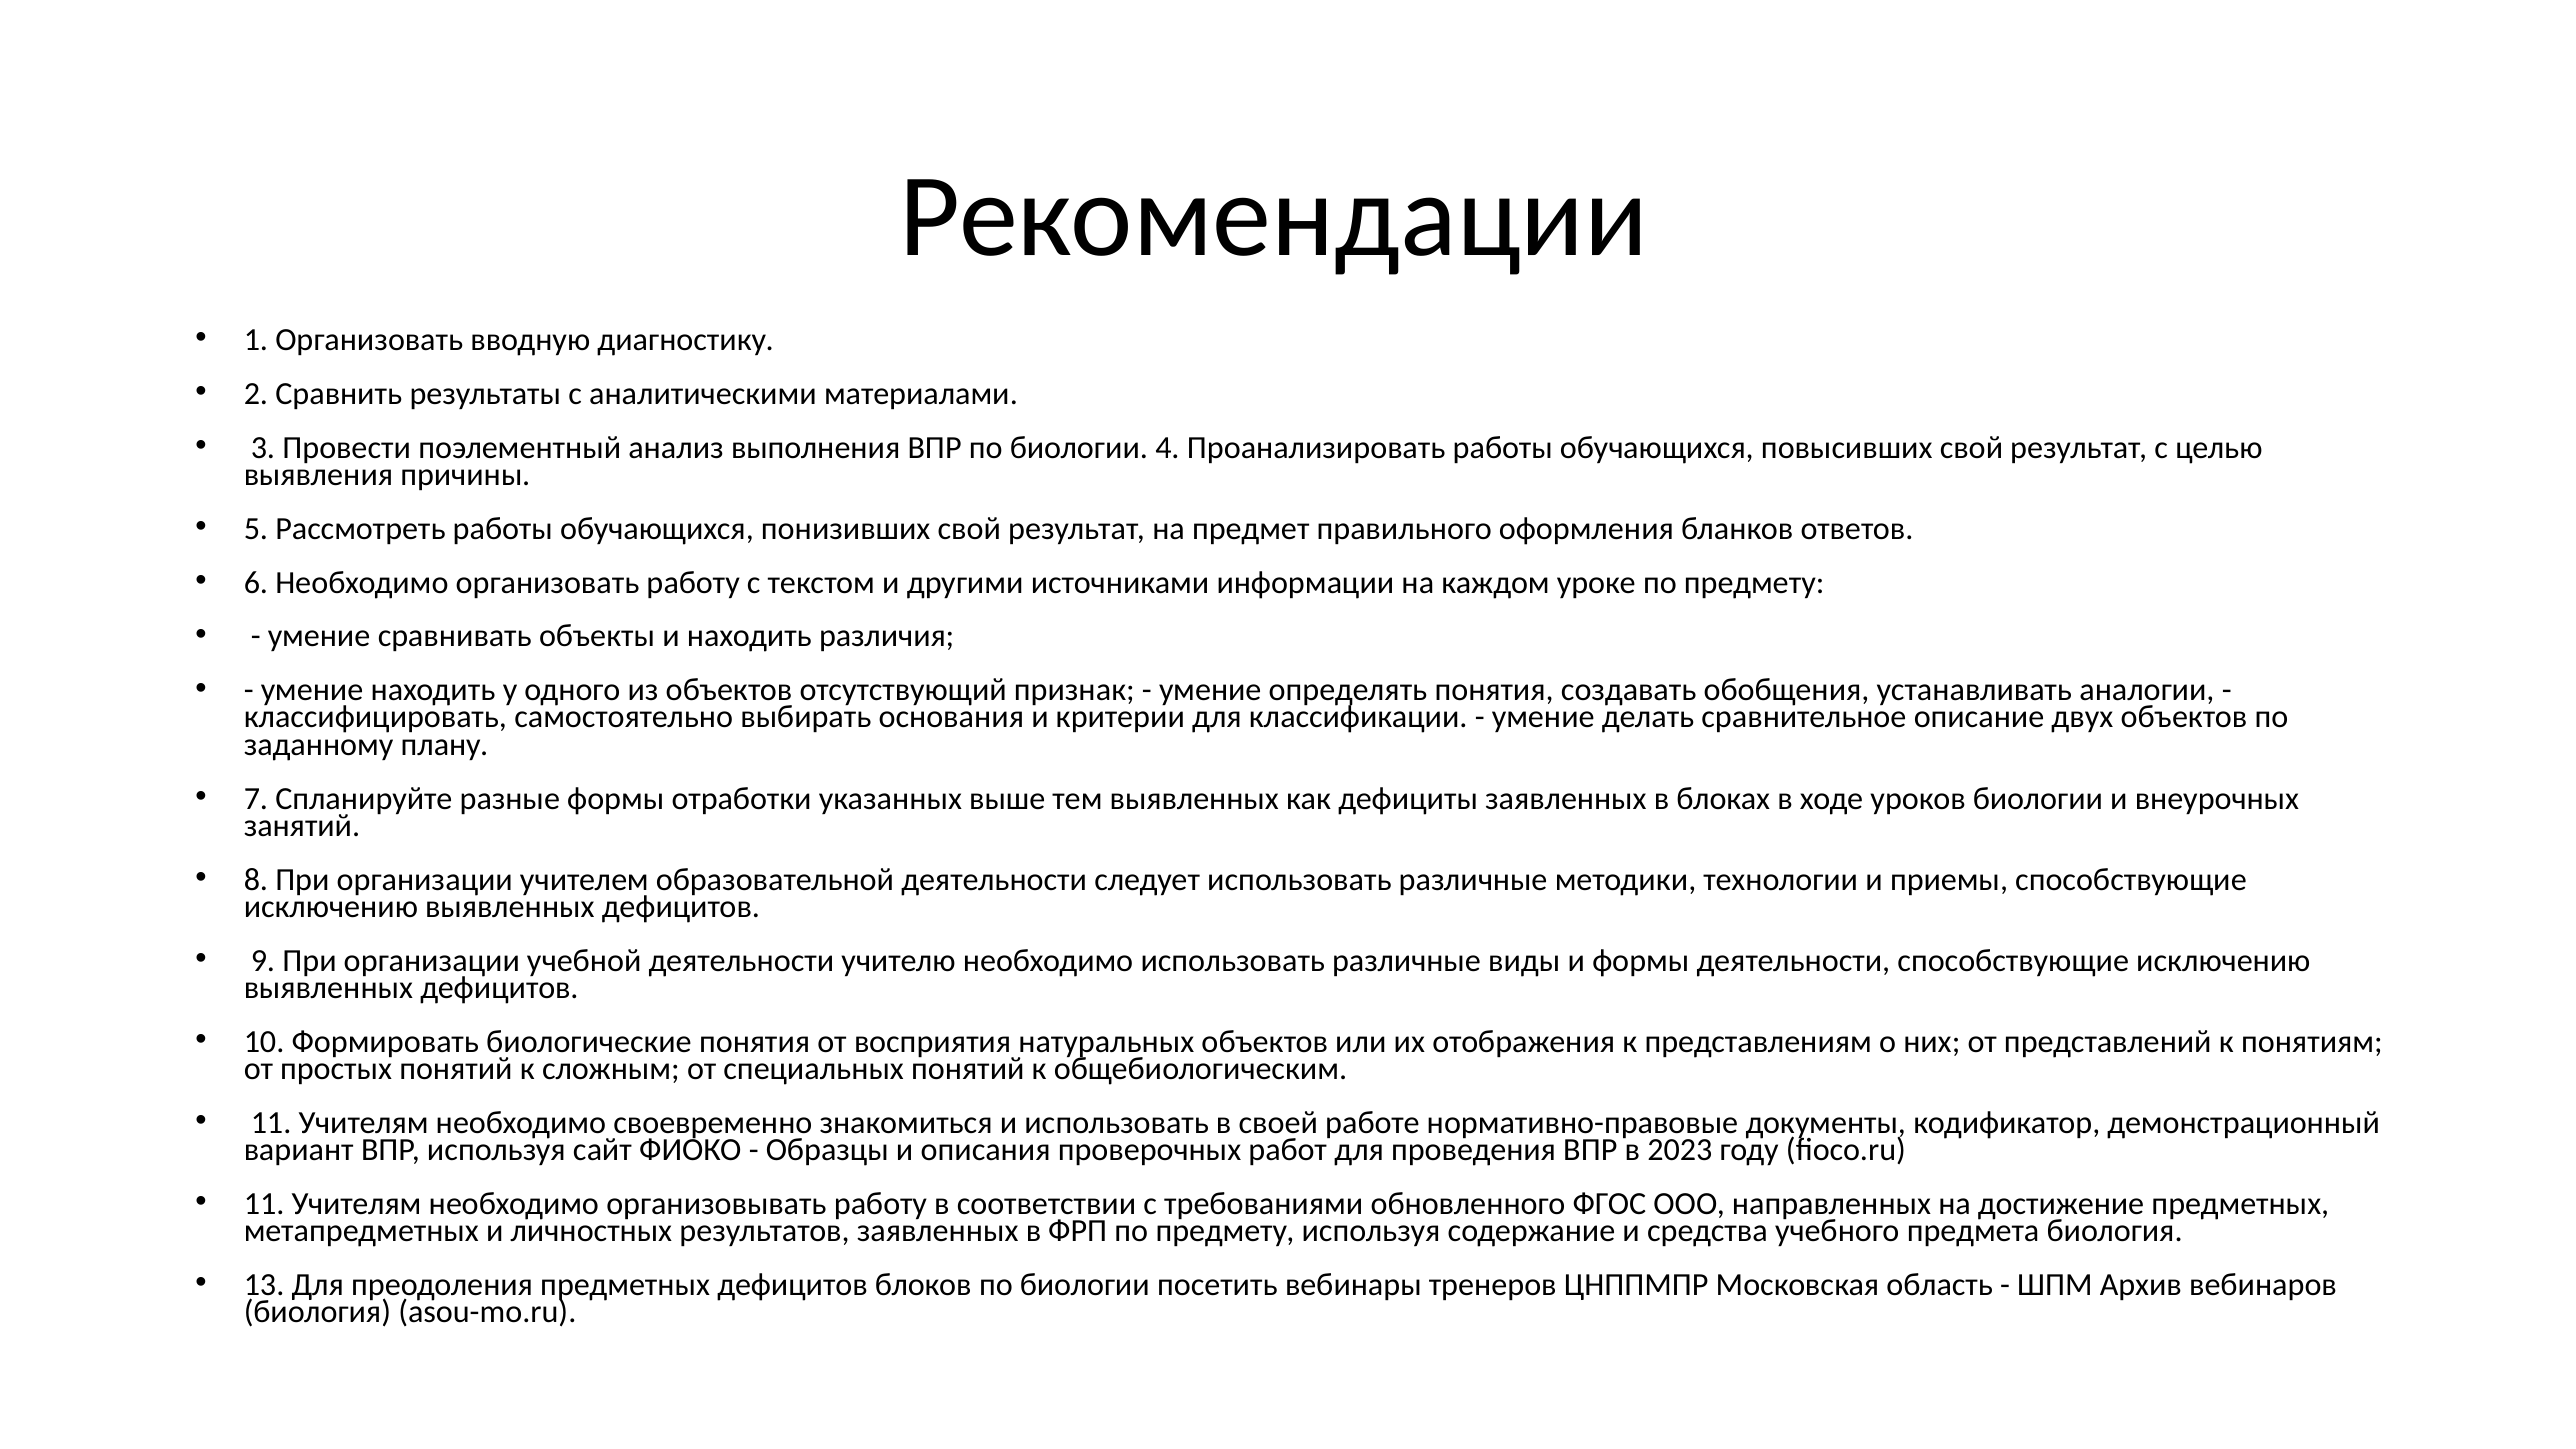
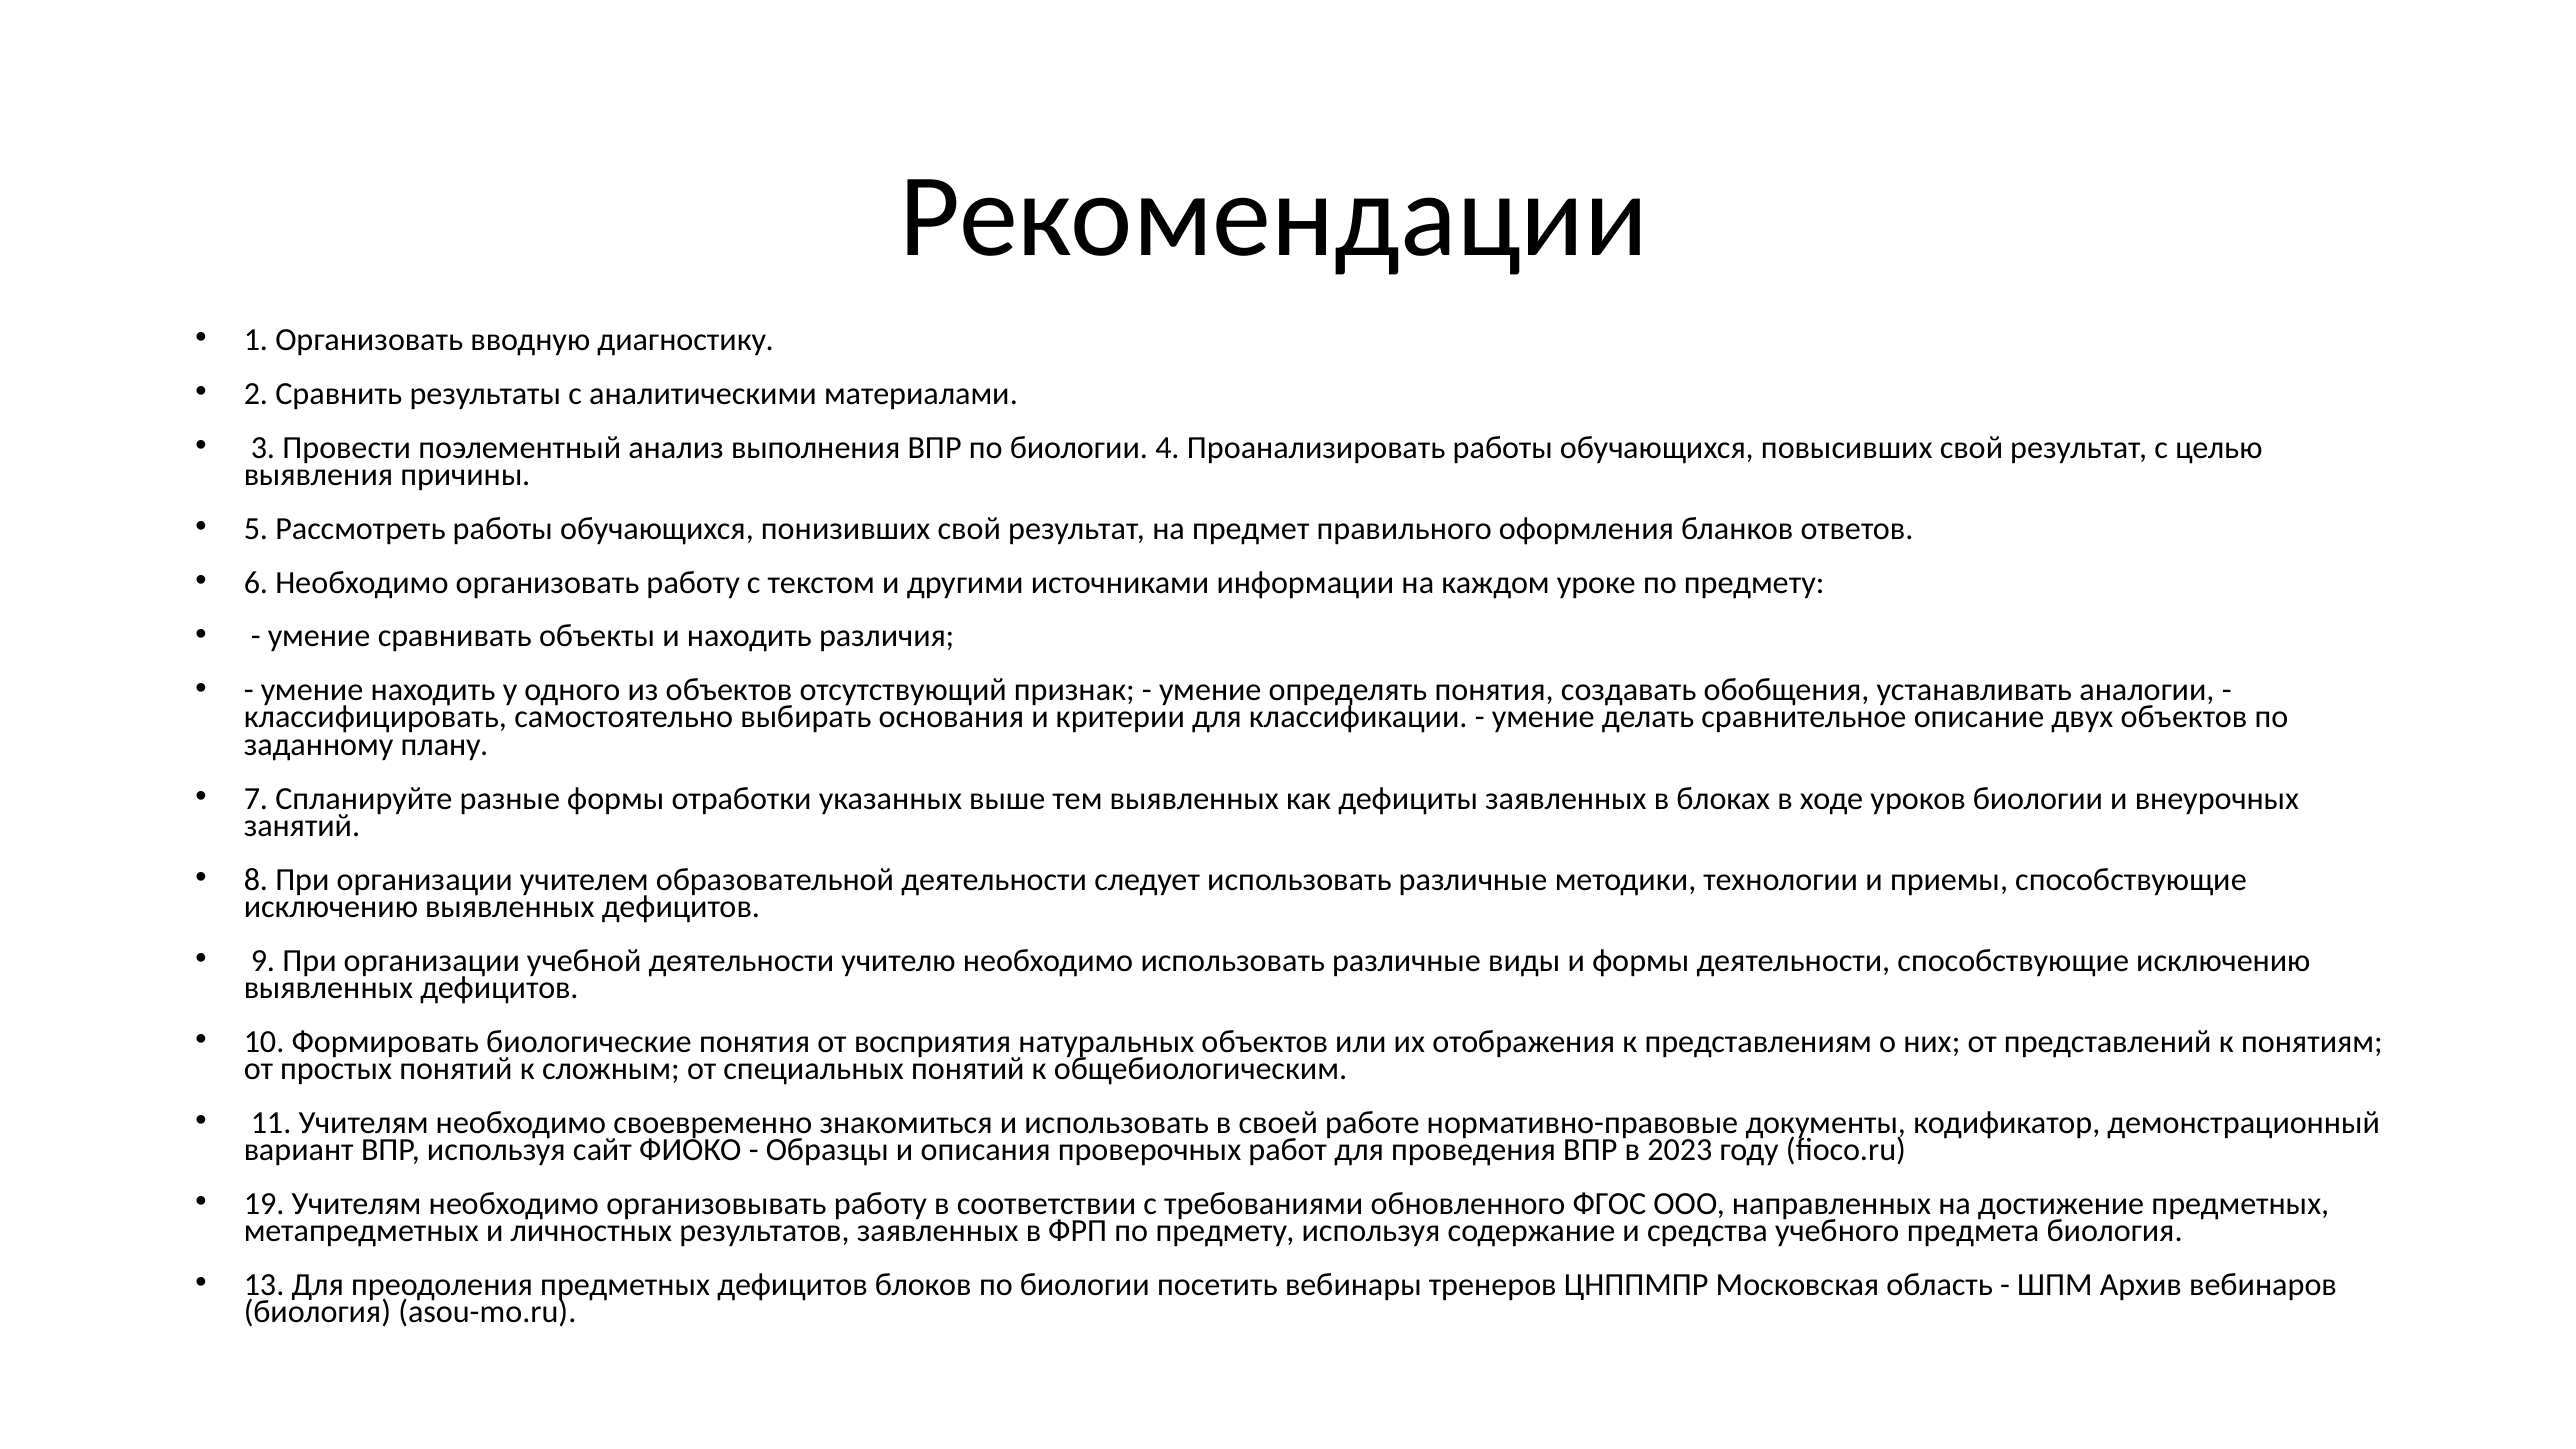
11 at (264, 1203): 11 -> 19
